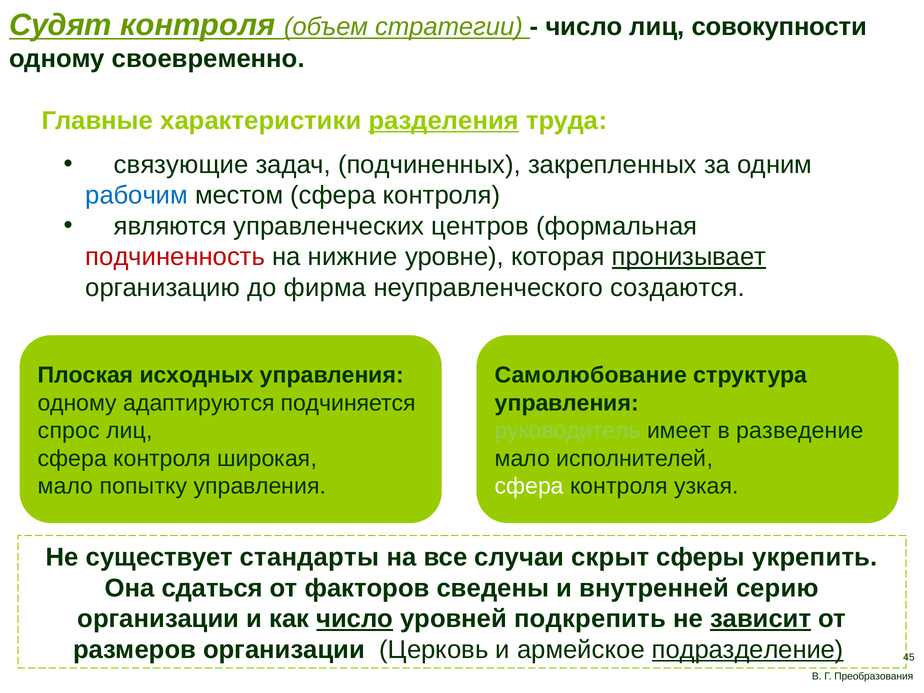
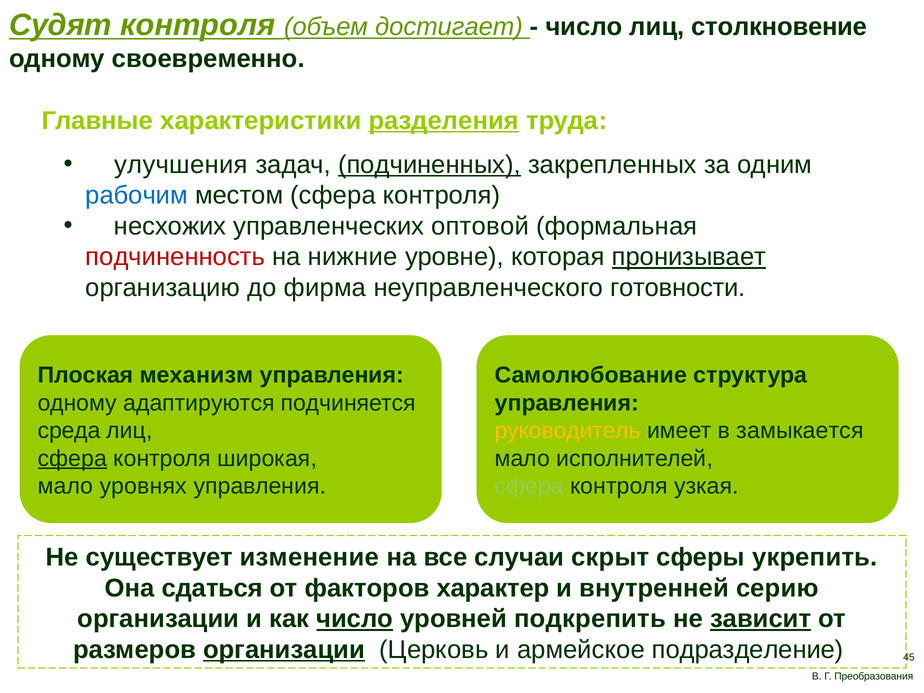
стратегии: стратегии -> достигает
совокупности: совокупности -> столкновение
связующие: связующие -> улучшения
подчиненных underline: none -> present
являются: являются -> несхожих
центров: центров -> оптовой
создаются: создаются -> готовности
исходных: исходных -> механизм
спрос: спрос -> среда
руководитель colour: light green -> yellow
разведение: разведение -> замыкается
сфера at (72, 458) underline: none -> present
попытку: попытку -> уровнях
сфера at (529, 486) colour: white -> light green
стандарты: стандарты -> изменение
сведены: сведены -> характер
организации at (284, 650) underline: none -> present
подразделение underline: present -> none
